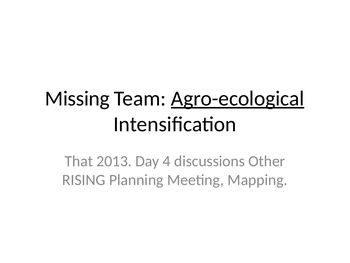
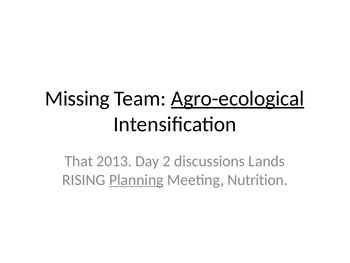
4: 4 -> 2
Other: Other -> Lands
Planning underline: none -> present
Mapping: Mapping -> Nutrition
